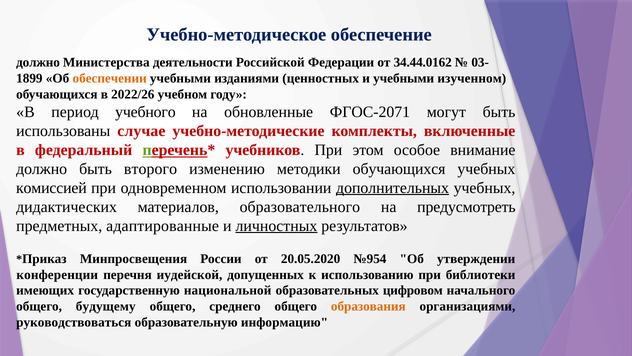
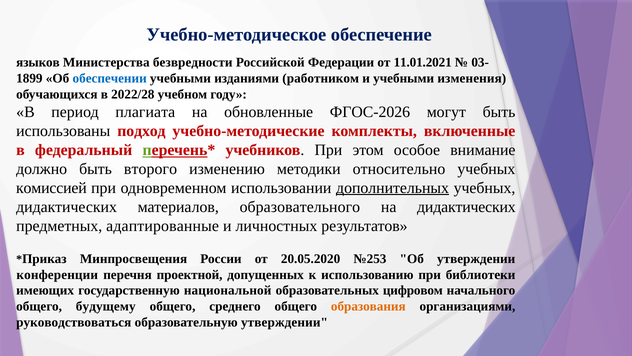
должно at (38, 63): должно -> языков
деятельности: деятельности -> безвредности
34.44.0162: 34.44.0162 -> 11.01.2021
обеспечении colour: orange -> blue
ценностных: ценностных -> работником
изученном: изученном -> изменения
2022/26: 2022/26 -> 2022/28
учебного: учебного -> плагиата
ФГОС-2071: ФГОС-2071 -> ФГОС-2026
случае: случае -> подход
методики обучающихся: обучающихся -> относительно
на предусмотреть: предусмотреть -> дидактических
личностных underline: present -> none
№954: №954 -> №253
иудейской: иудейской -> проектной
образовательную информацию: информацию -> утверждении
